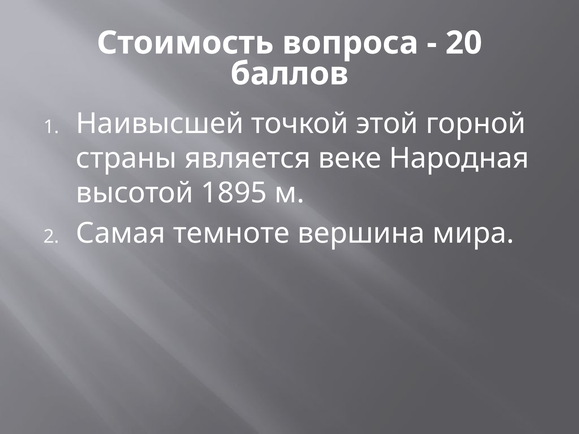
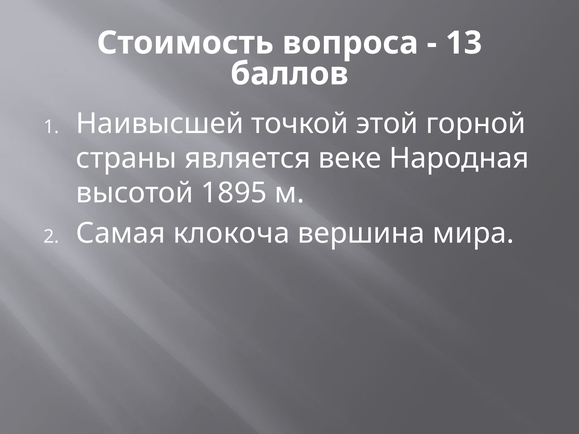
20: 20 -> 13
темноте: темноте -> клокоча
